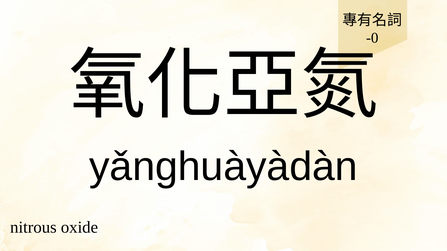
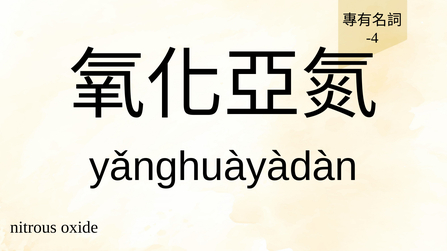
-0: -0 -> -4
